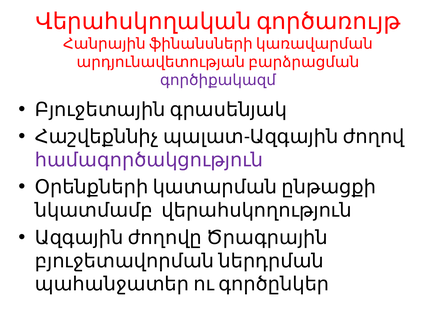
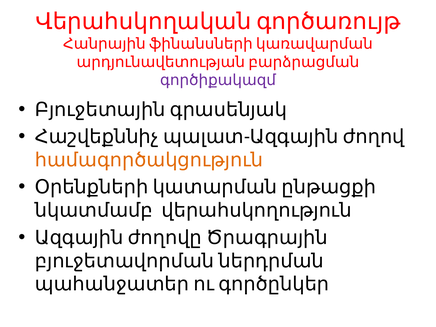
համագործակցություն colour: purple -> orange
